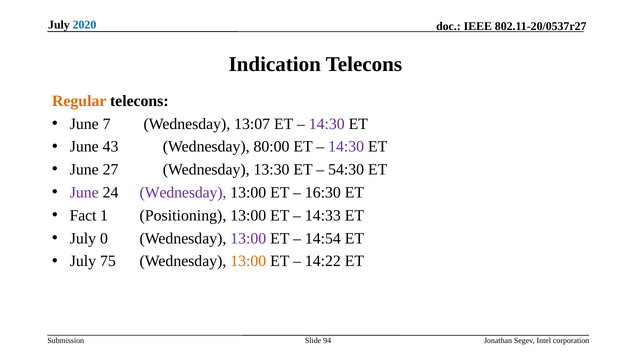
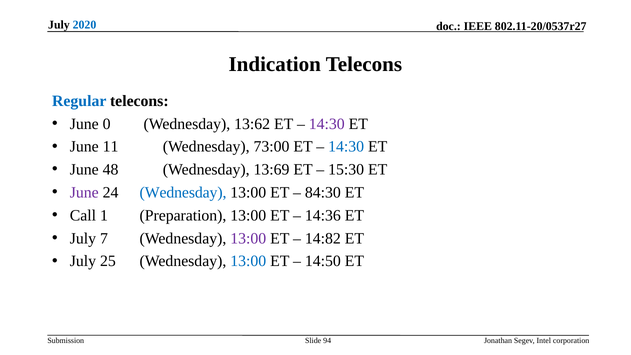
Regular colour: orange -> blue
7: 7 -> 0
13:07: 13:07 -> 13:62
43: 43 -> 11
80:00: 80:00 -> 73:00
14:30 at (346, 147) colour: purple -> blue
27: 27 -> 48
13:30: 13:30 -> 13:69
54:30: 54:30 -> 15:30
Wednesday at (183, 192) colour: purple -> blue
16:30: 16:30 -> 84:30
Fact: Fact -> Call
Positioning: Positioning -> Preparation
14:33: 14:33 -> 14:36
0: 0 -> 7
14:54: 14:54 -> 14:82
75: 75 -> 25
13:00 at (248, 261) colour: orange -> blue
14:22: 14:22 -> 14:50
